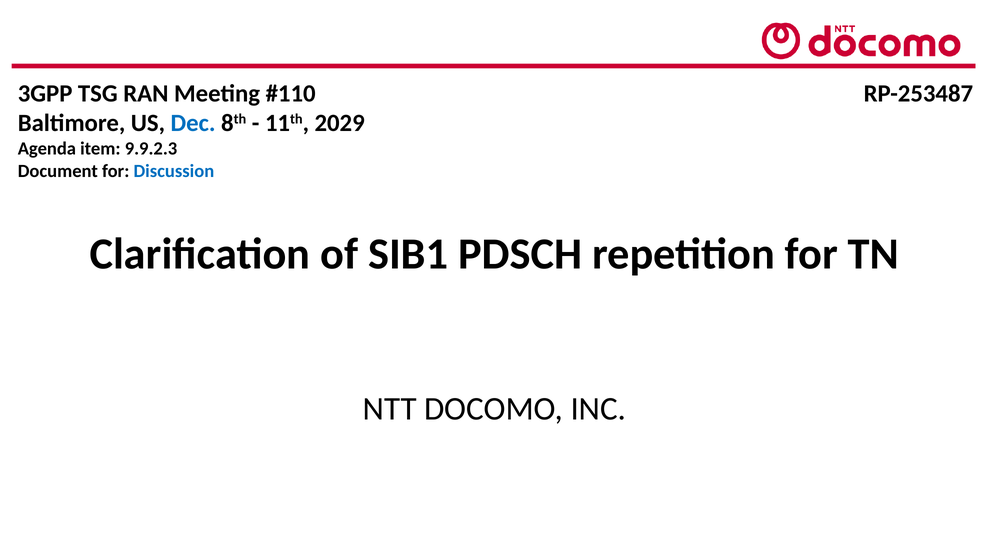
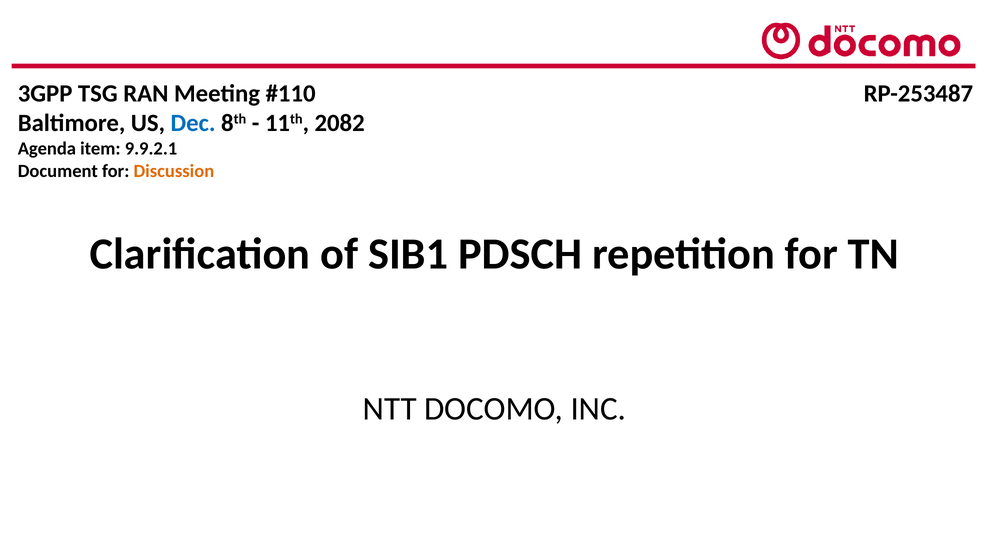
2029: 2029 -> 2082
9.9.2.3: 9.9.2.3 -> 9.9.2.1
Discussion colour: blue -> orange
